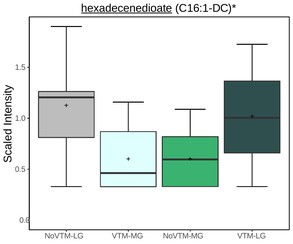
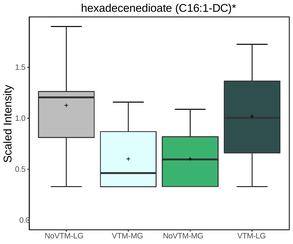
hexadecenedioate underline: present -> none
